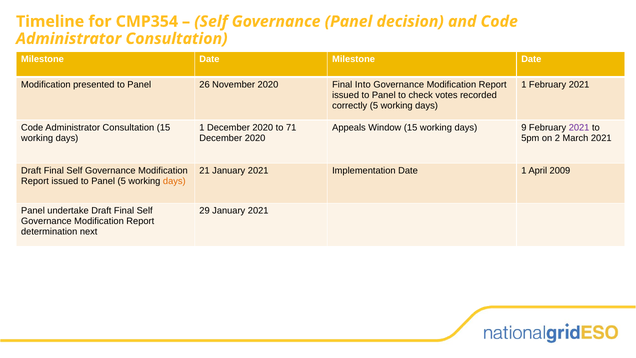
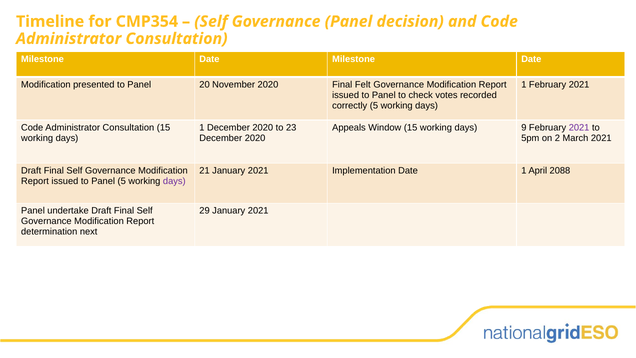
26: 26 -> 20
Into: Into -> Felt
71: 71 -> 23
2009: 2009 -> 2088
days at (174, 181) colour: orange -> purple
